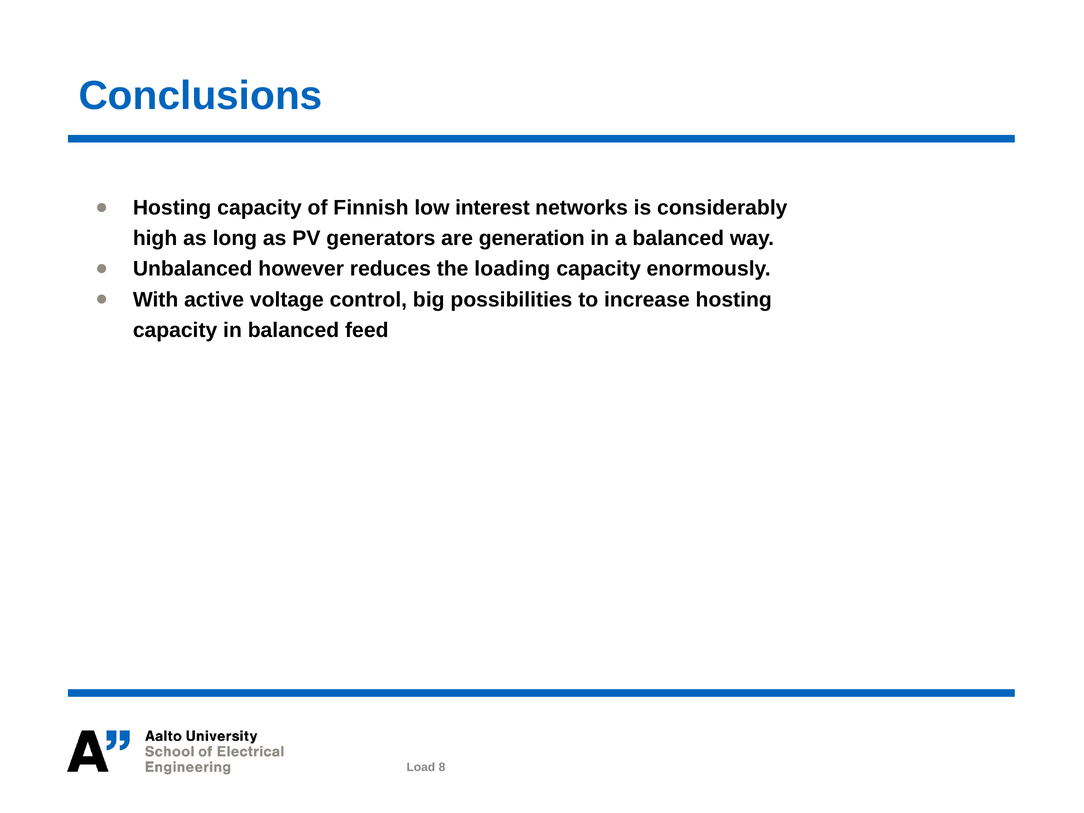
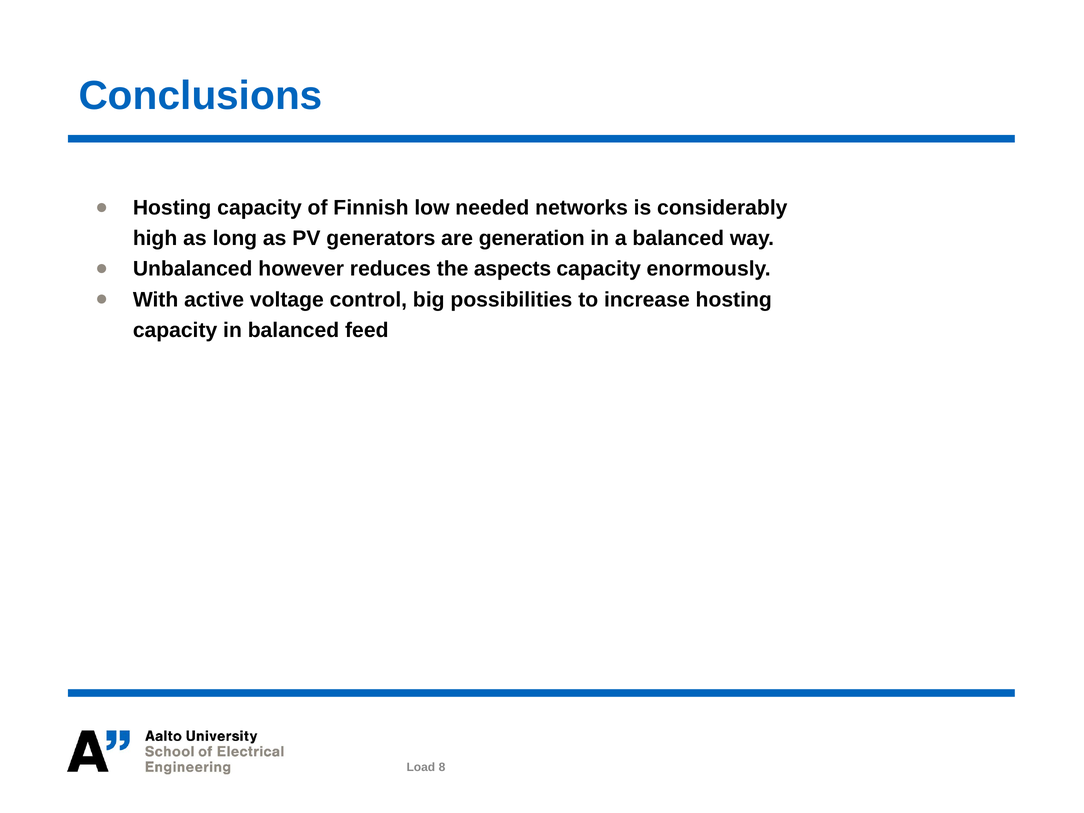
interest: interest -> needed
loading: loading -> aspects
